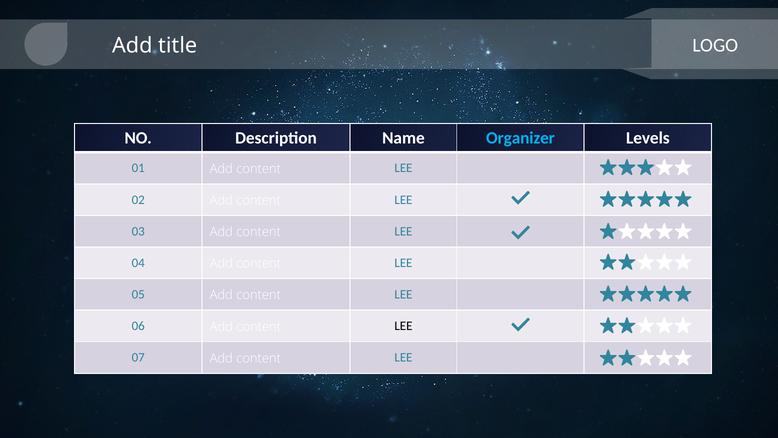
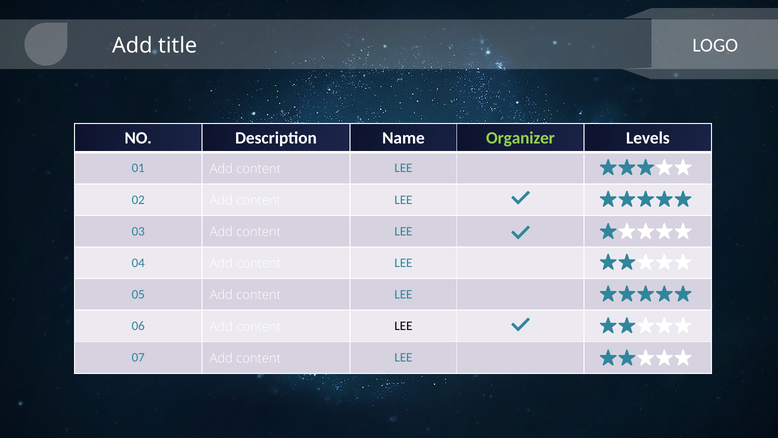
Organizer colour: light blue -> light green
